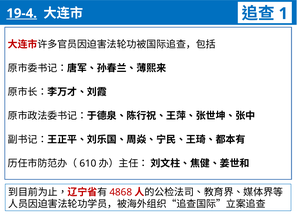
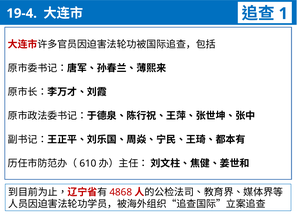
19-4 underline: present -> none
